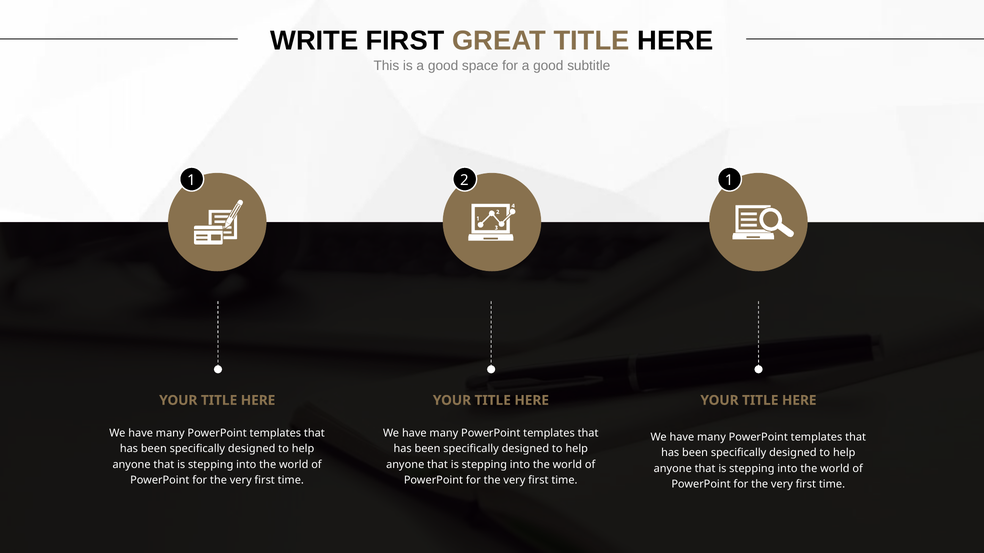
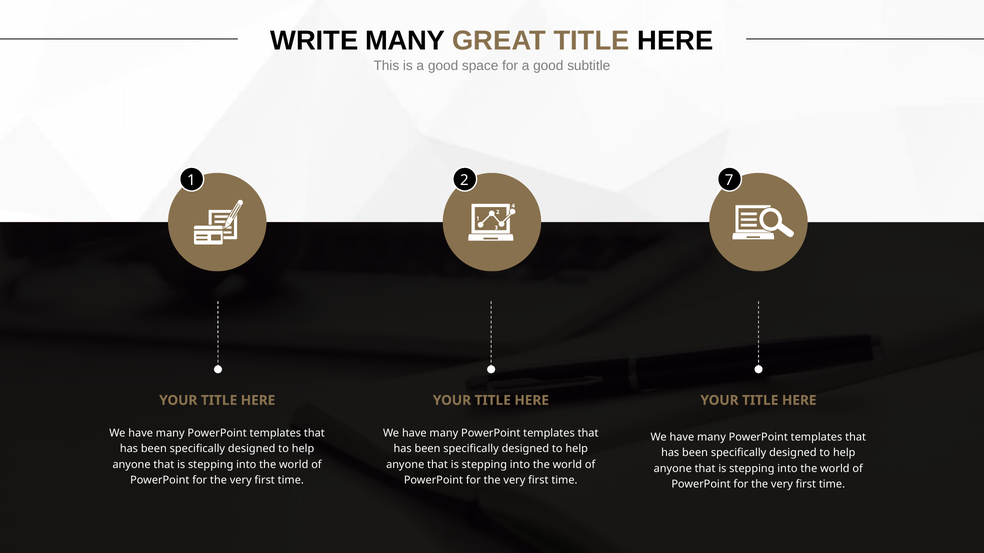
WRITE FIRST: FIRST -> MANY
2 1: 1 -> 7
